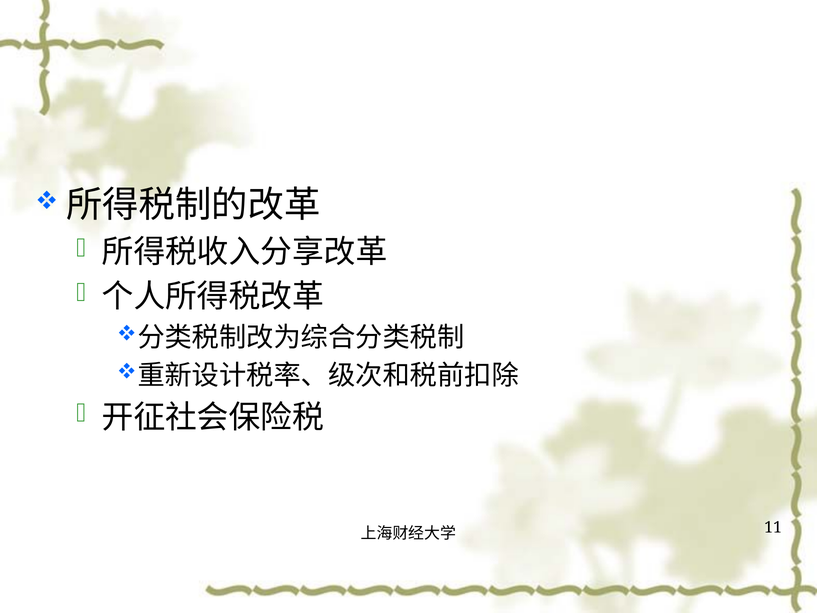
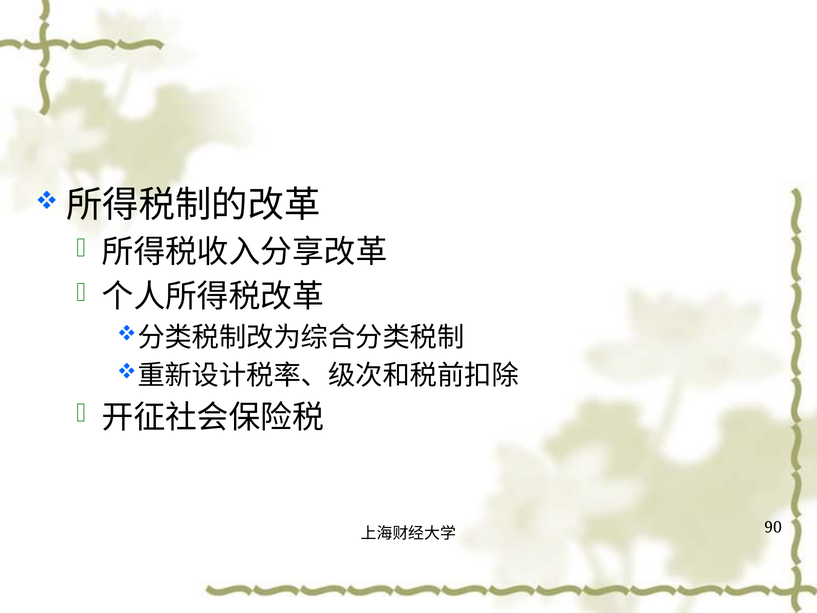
11: 11 -> 90
